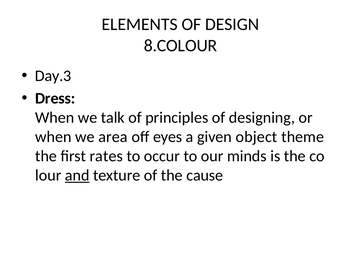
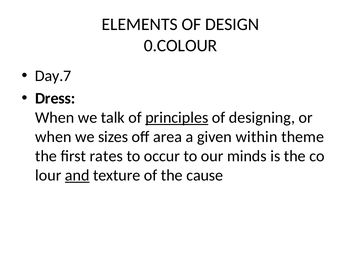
8.COLOUR: 8.COLOUR -> 0.COLOUR
Day.3: Day.3 -> Day.7
principles underline: none -> present
area: area -> sizes
eyes: eyes -> area
object: object -> within
